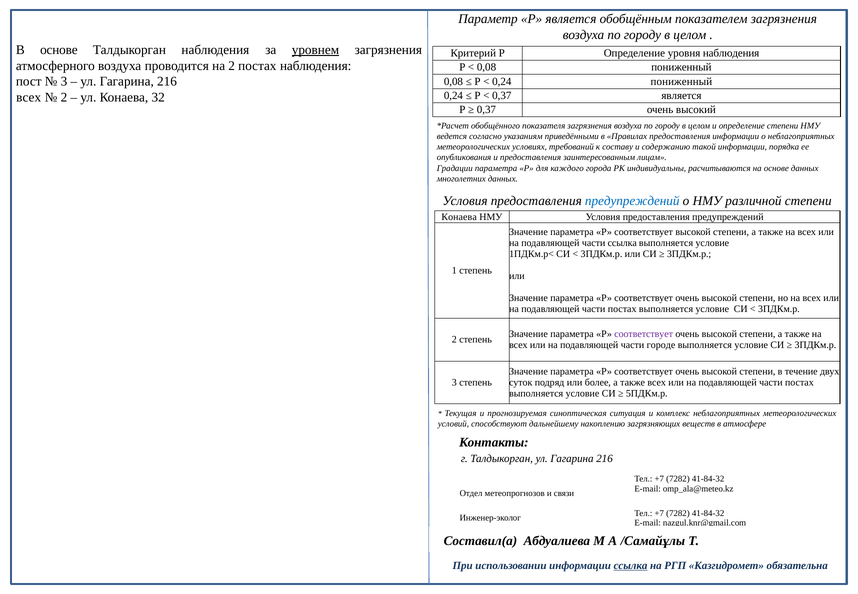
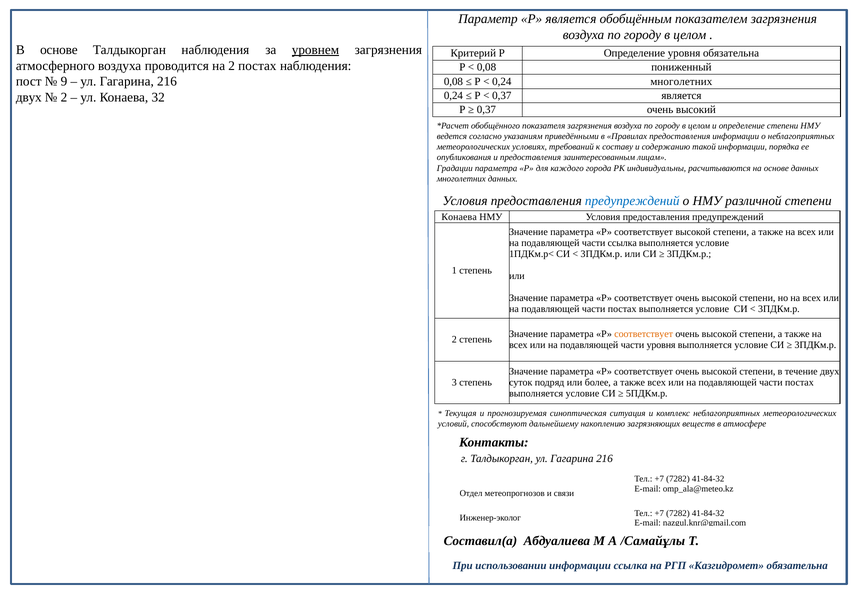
уровня наблюдения: наблюдения -> обязательна
3 at (64, 82): 3 -> 9
0,24 пониженный: пониженный -> многолетних
всех at (29, 97): всех -> двух
соответствует at (644, 334) colour: purple -> orange
части городе: городе -> уровня
ссылка at (631, 566) underline: present -> none
